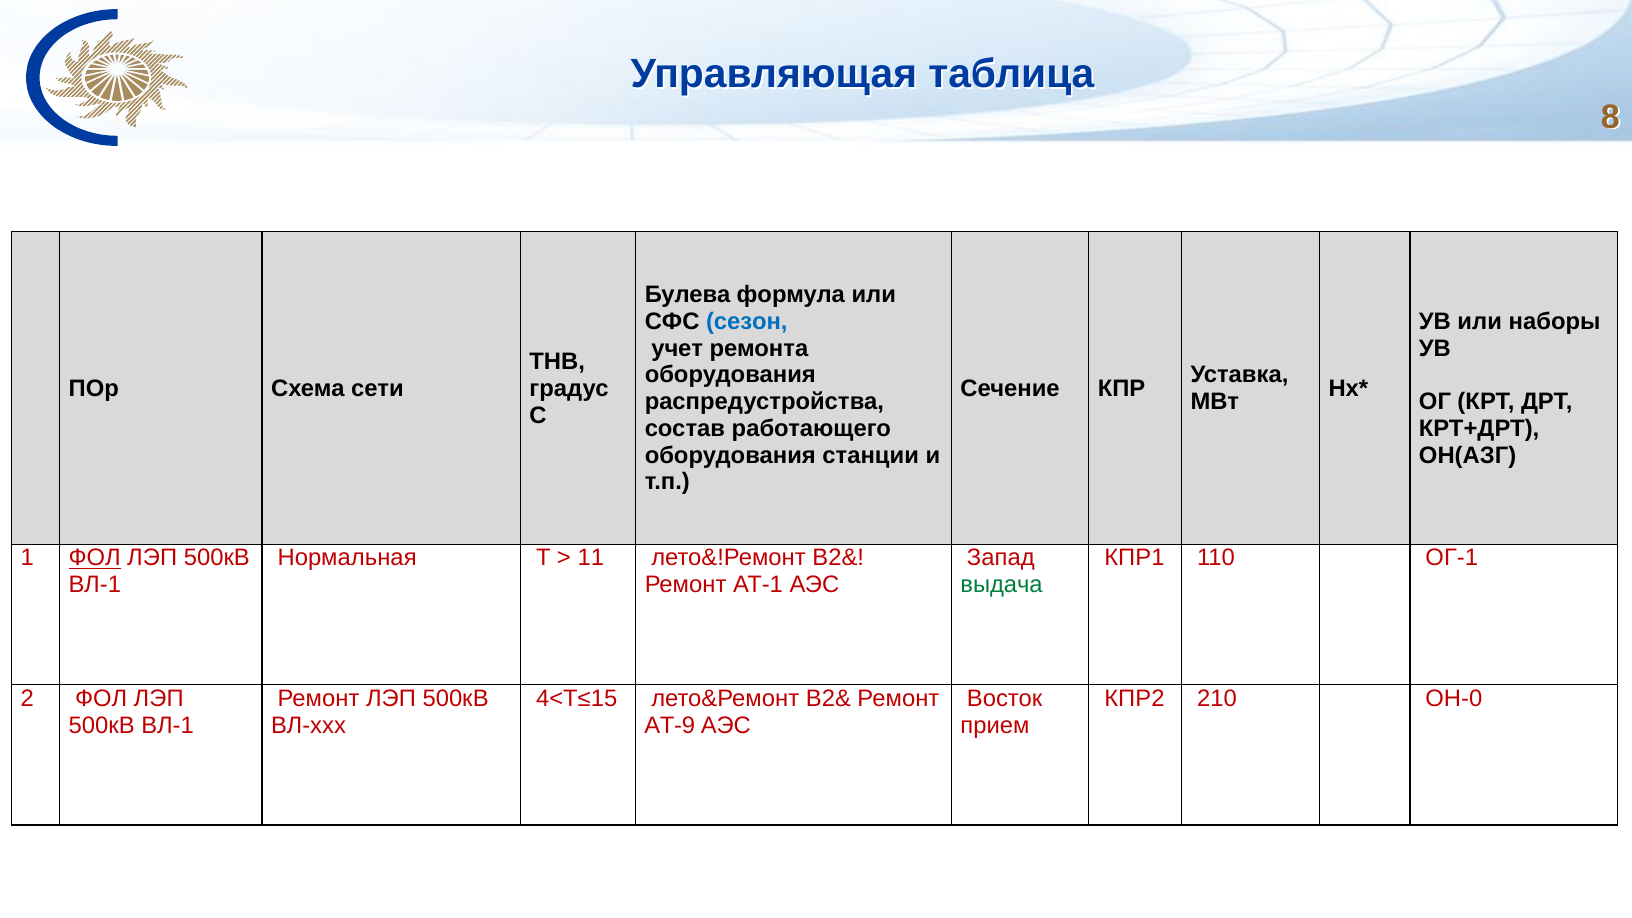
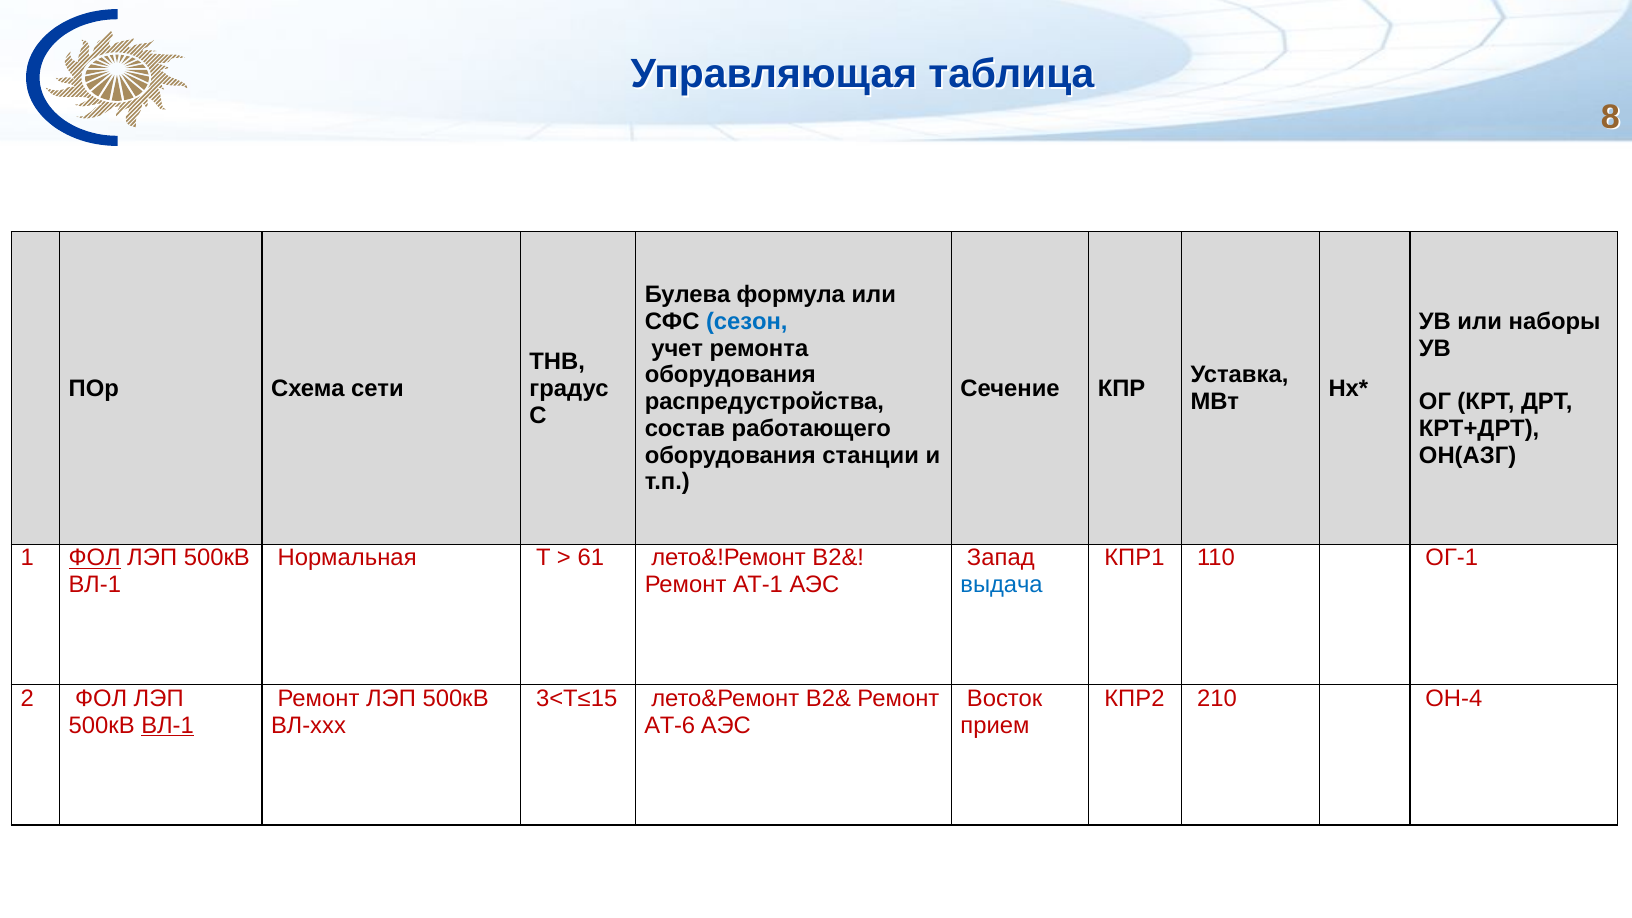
11: 11 -> 61
выдача colour: green -> blue
4<Т≤15: 4<Т≤15 -> 3<Т≤15
ОН-0: ОН-0 -> ОН-4
ВЛ-1 at (168, 725) underline: none -> present
АТ-9: АТ-9 -> АТ-6
